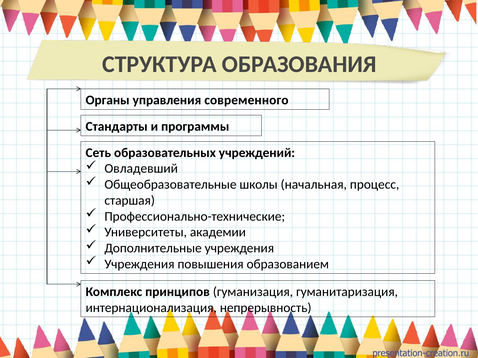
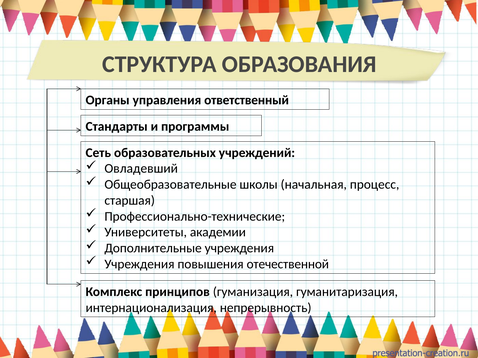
современного: современного -> ответственный
образованием: образованием -> отечественной
